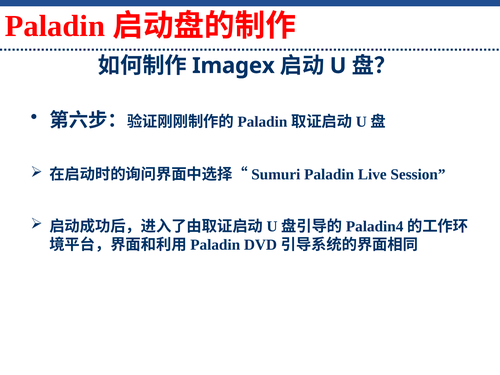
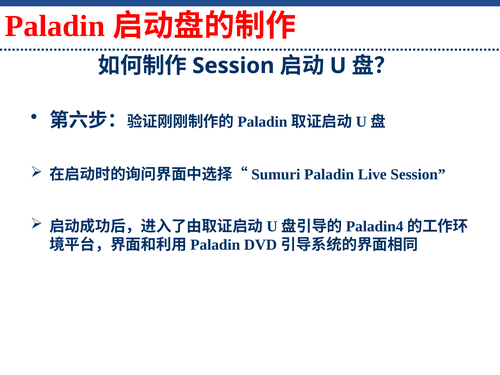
Imagex at (233, 66): Imagex -> Session
